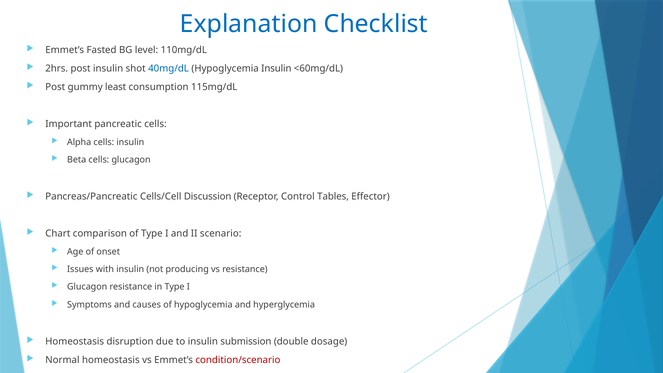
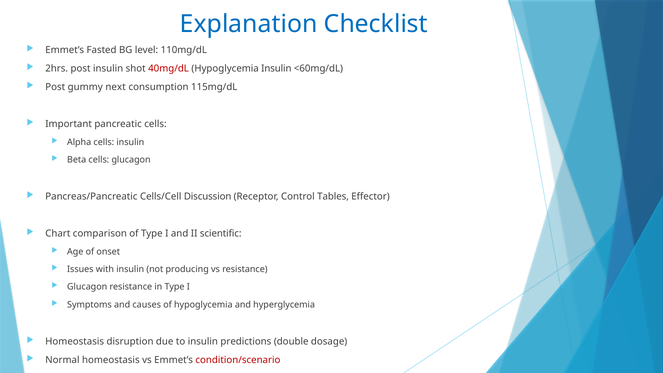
40mg/dL colour: blue -> red
least: least -> next
scenario: scenario -> scientific
submission: submission -> predictions
